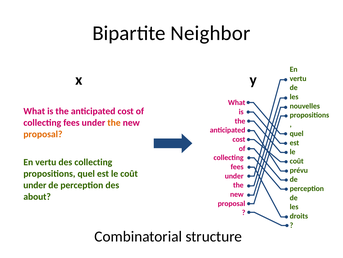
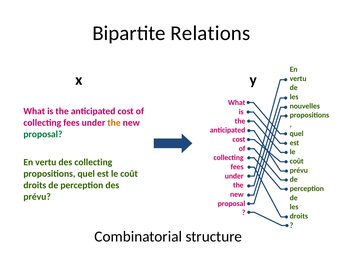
Neighbor: Neighbor -> Relations
proposal at (43, 134) colour: orange -> green
under at (35, 185): under -> droits
about at (37, 196): about -> prévu
